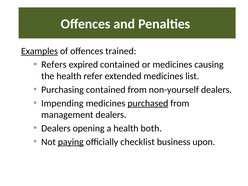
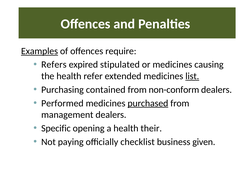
trained: trained -> require
expired contained: contained -> stipulated
list underline: none -> present
non-yourself: non-yourself -> non-conform
Impending: Impending -> Performed
Dealers at (56, 128): Dealers -> Specific
both: both -> their
paying underline: present -> none
upon: upon -> given
